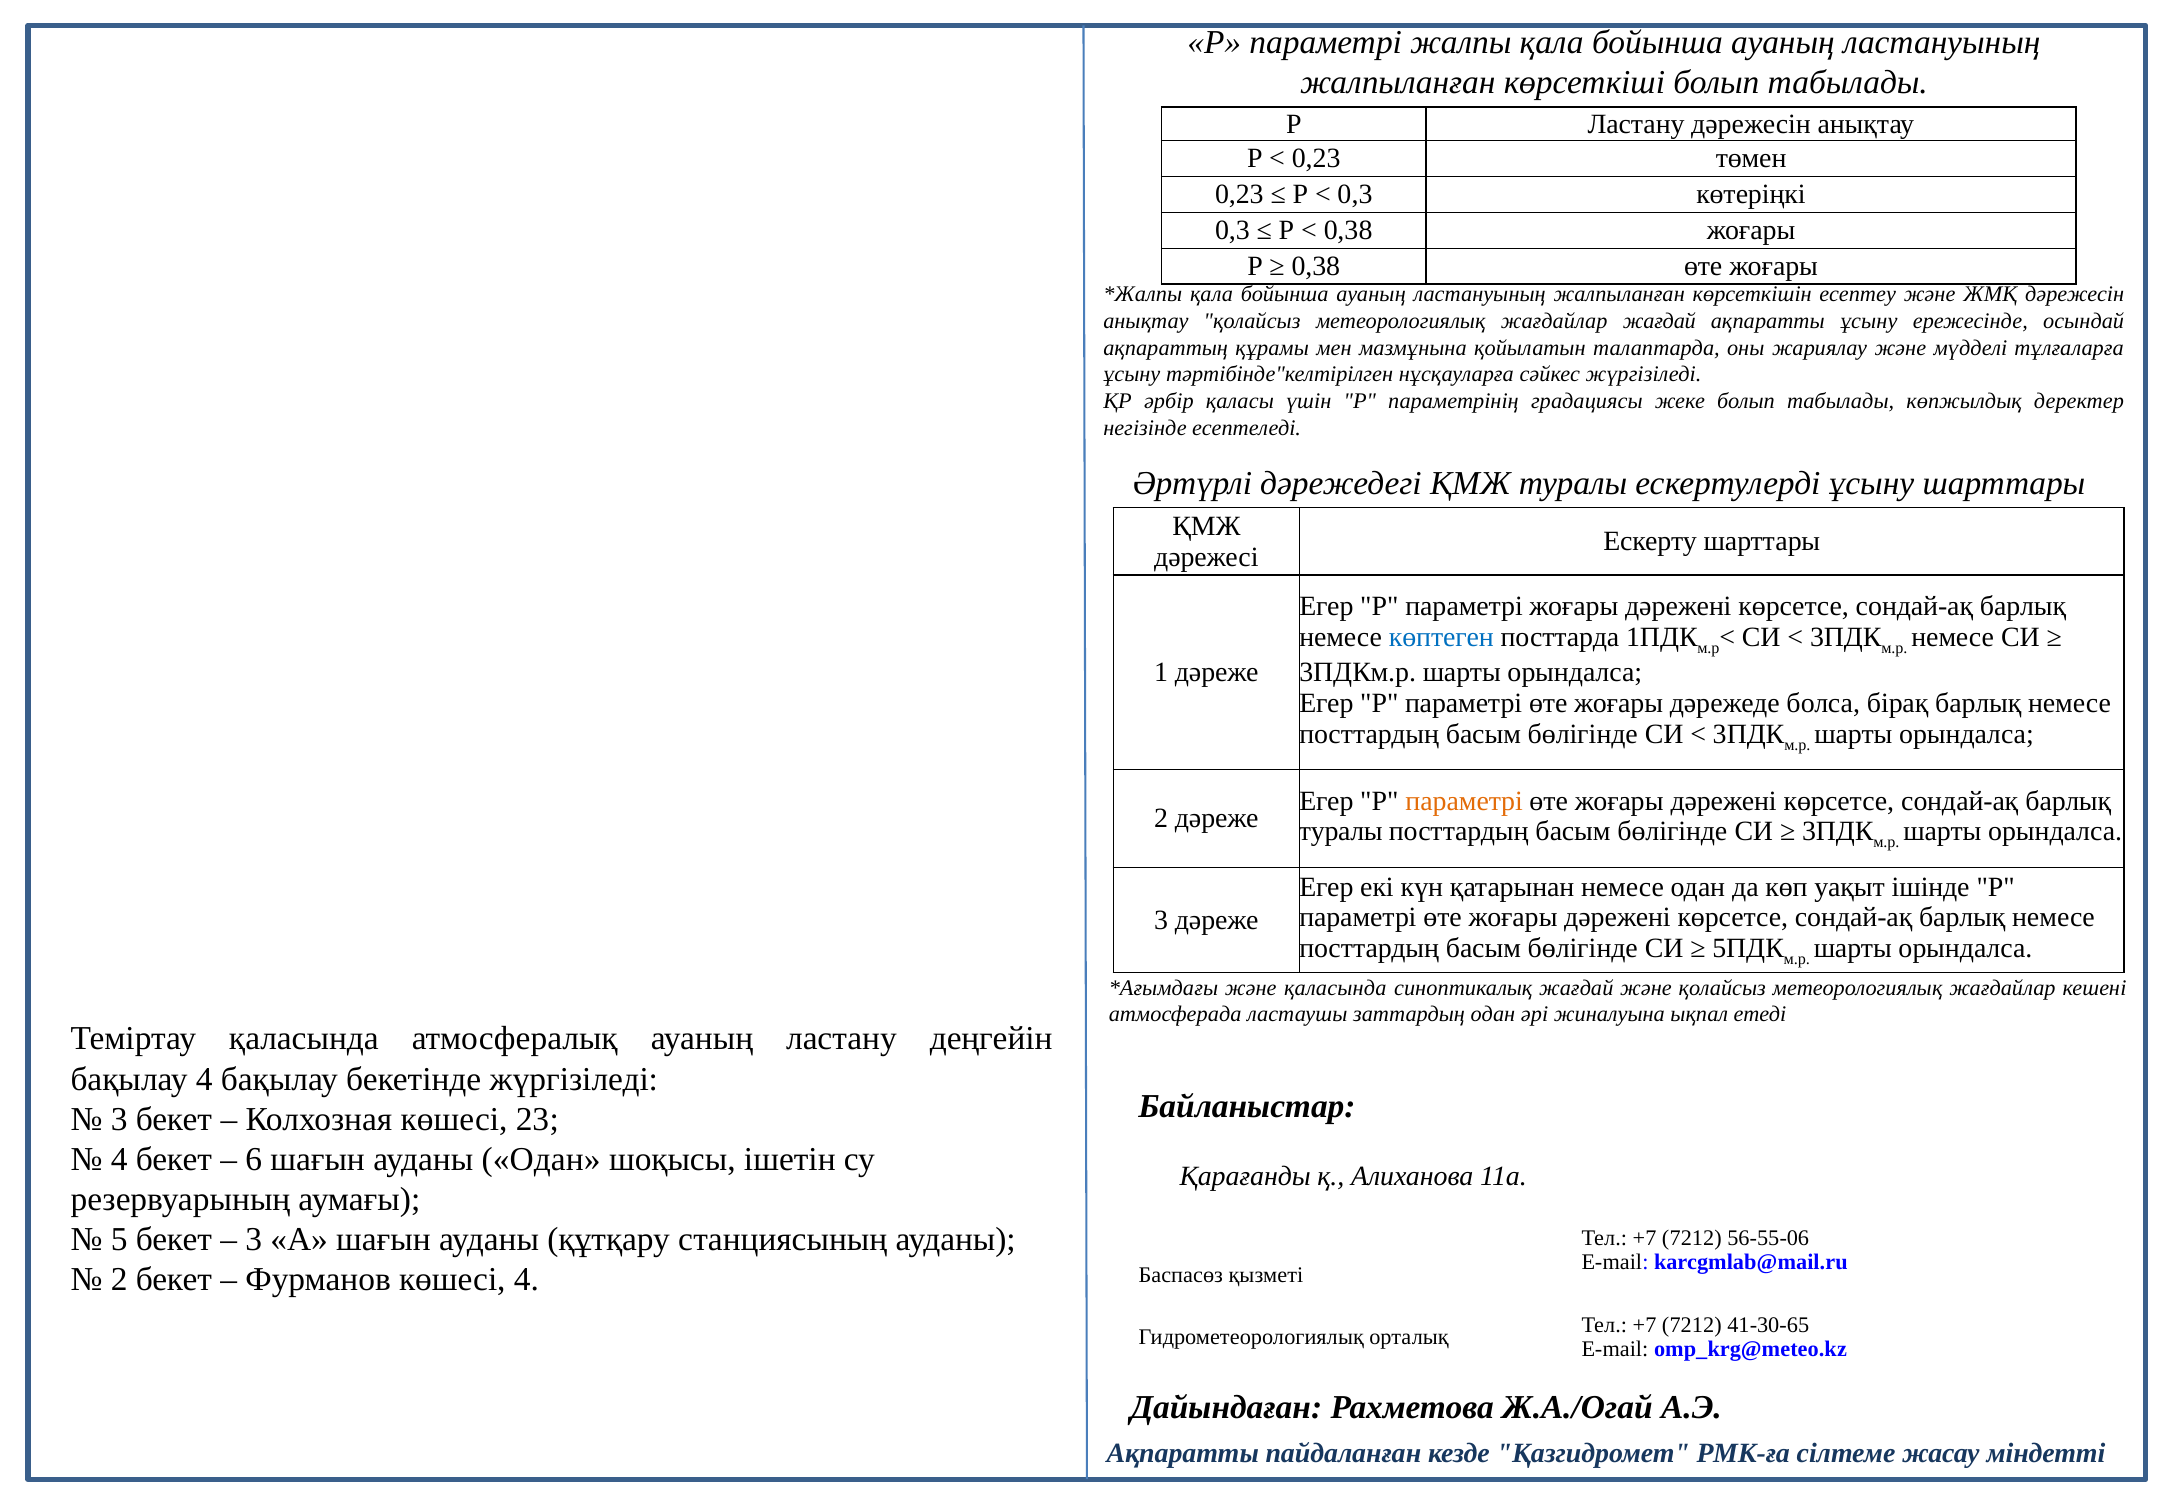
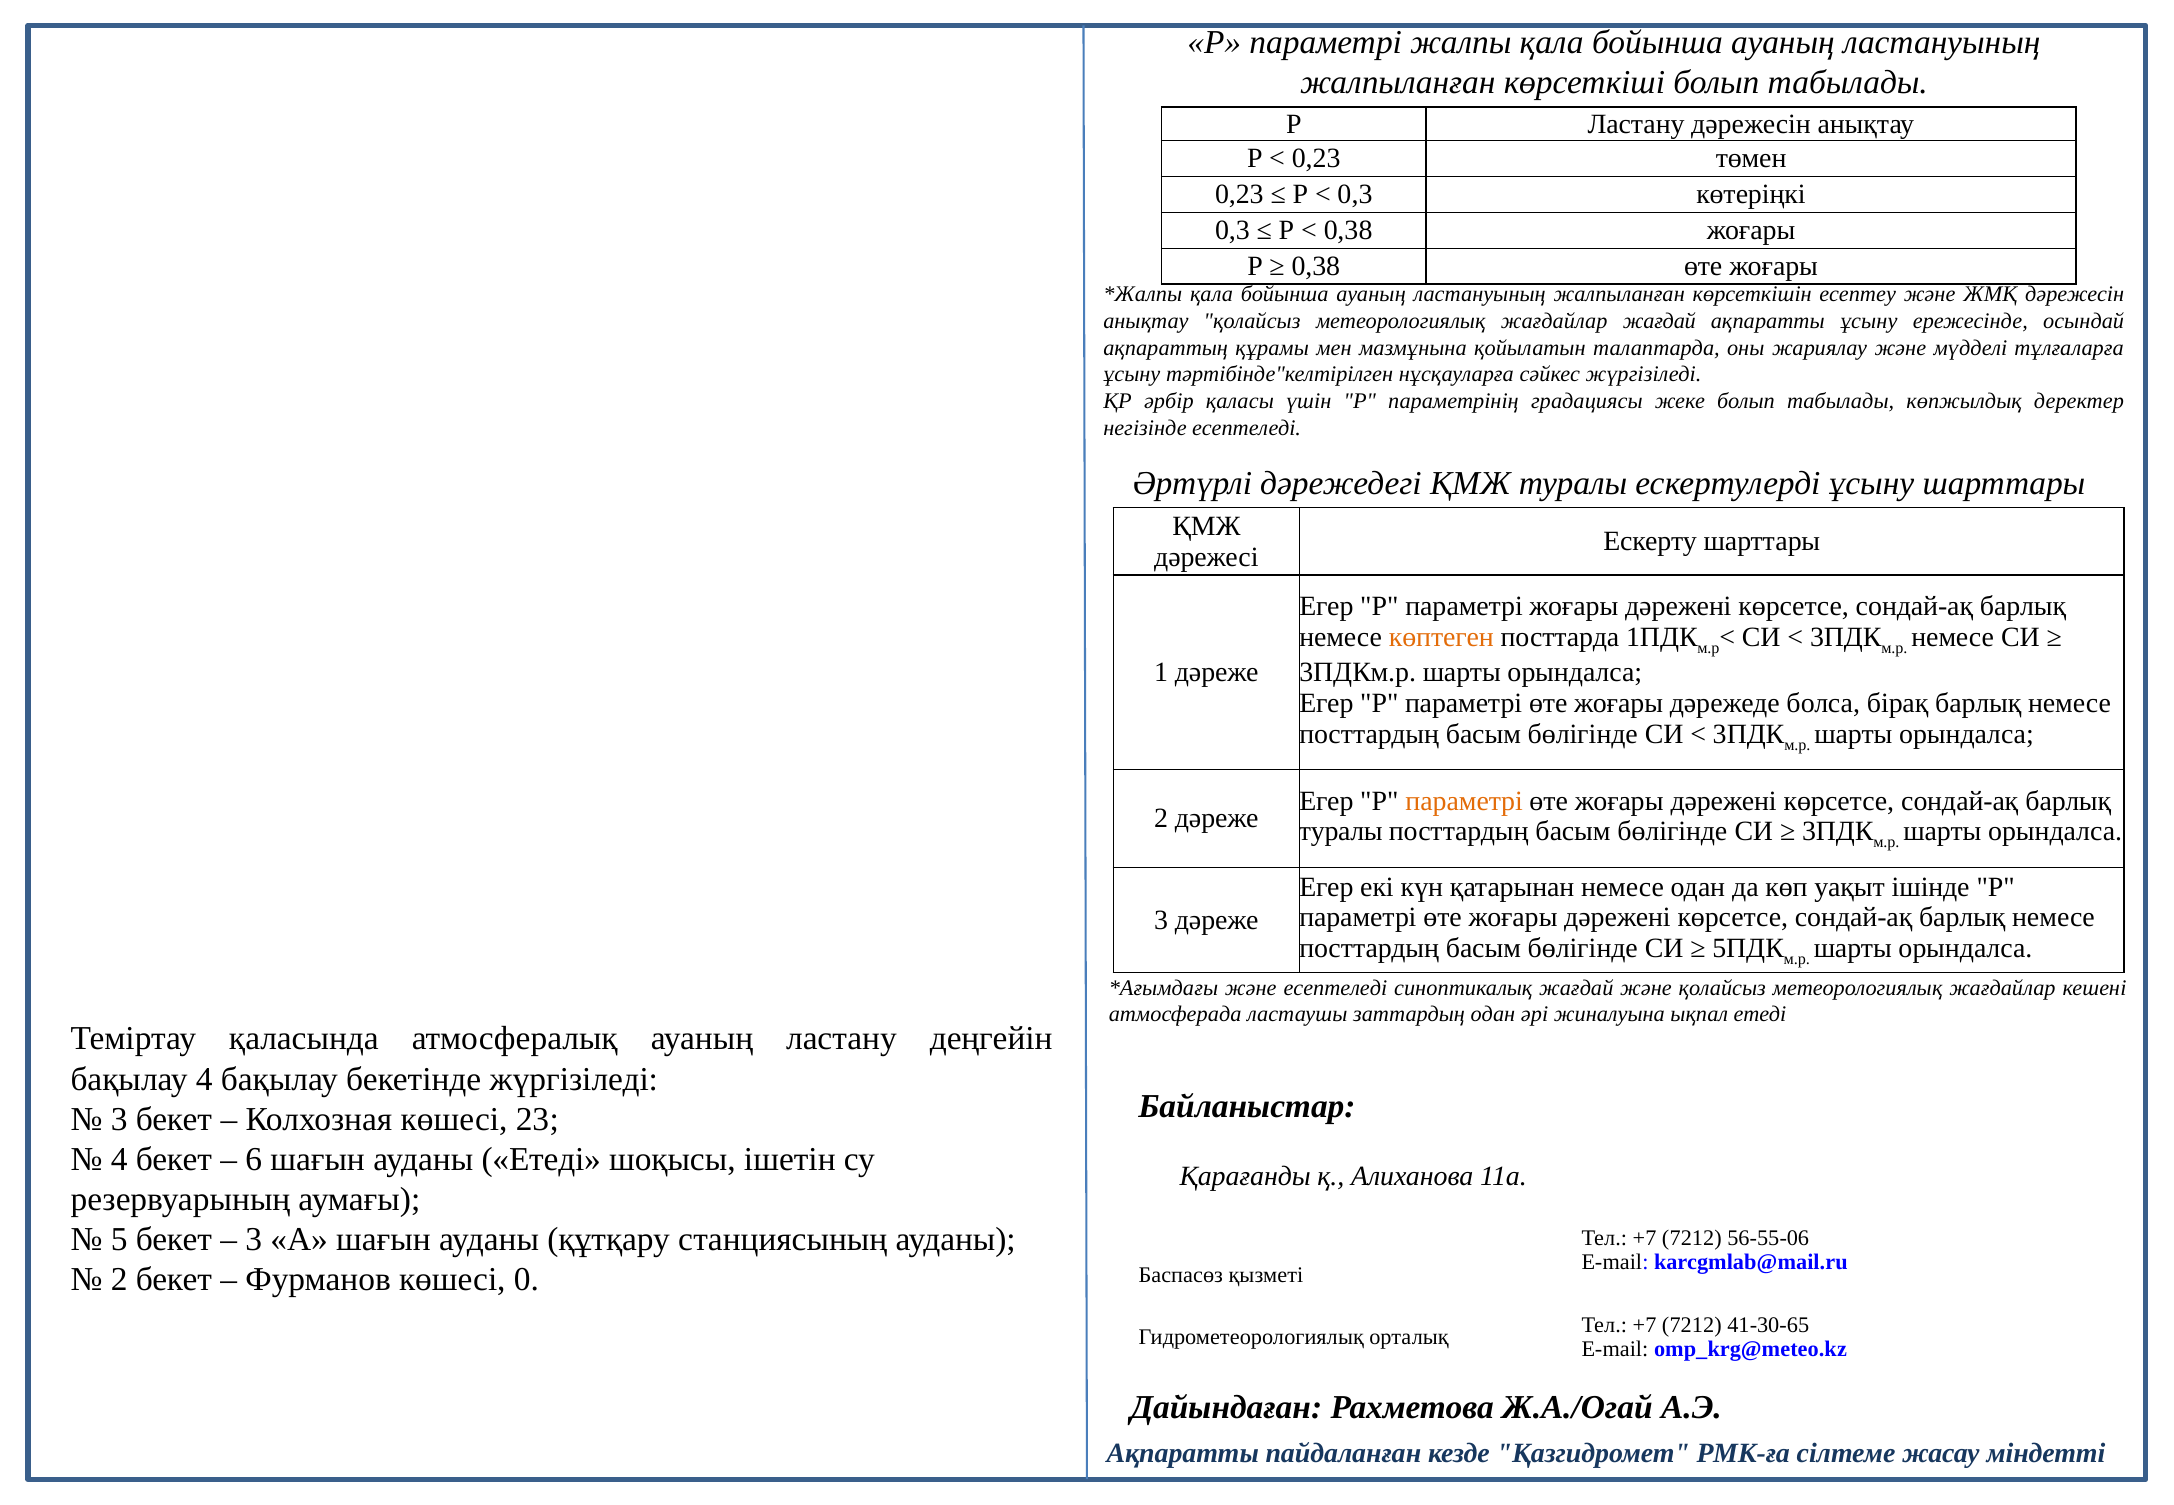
көптеген colour: blue -> orange
және қаласында: қаласында -> есептеледі
ауданы Одан: Одан -> Етеді
көшесі 4: 4 -> 0
